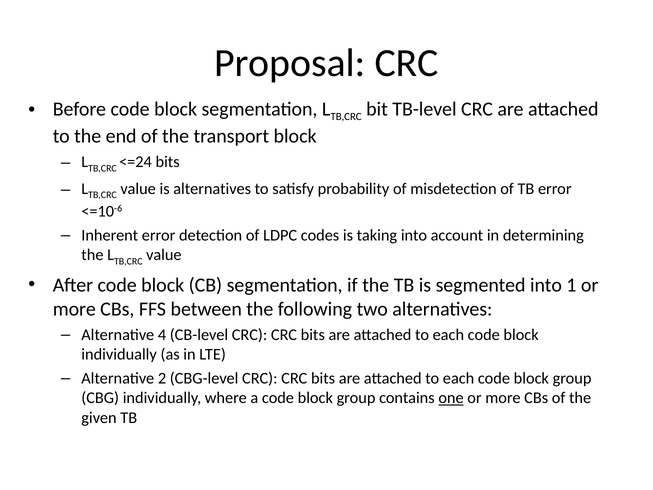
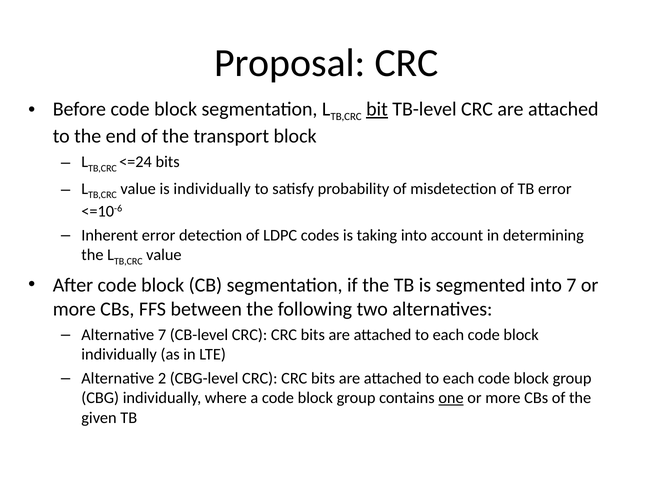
bit underline: none -> present
is alternatives: alternatives -> individually
into 1: 1 -> 7
Alternative 4: 4 -> 7
